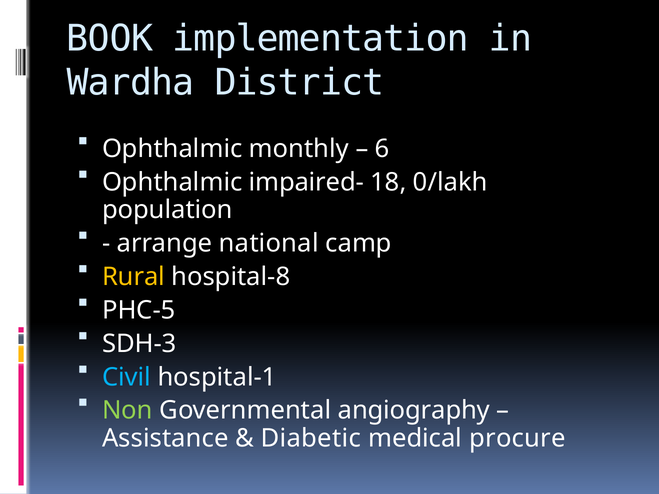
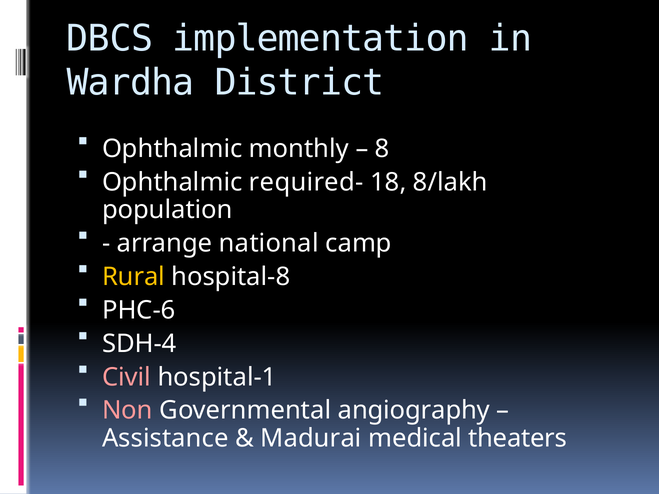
BOOK: BOOK -> DBCS
6: 6 -> 8
impaired-: impaired- -> required-
0/lakh: 0/lakh -> 8/lakh
PHC-5: PHC-5 -> PHC-6
SDH-3: SDH-3 -> SDH-4
Civil colour: light blue -> pink
Non colour: light green -> pink
Diabetic: Diabetic -> Madurai
procure: procure -> theaters
